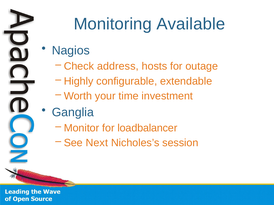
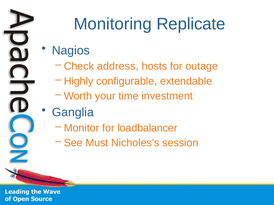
Available: Available -> Replicate
Next: Next -> Must
